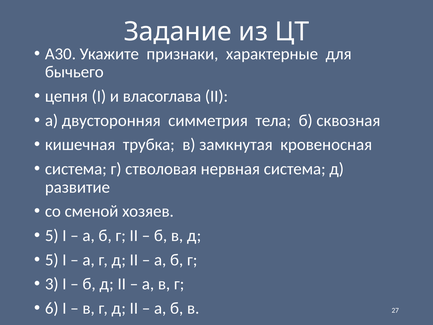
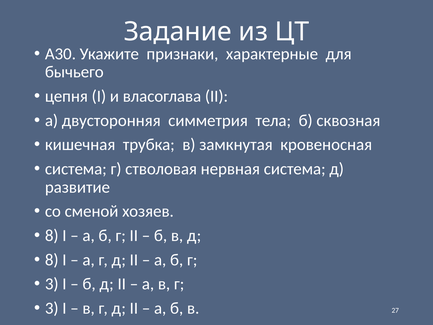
5 at (52, 235): 5 -> 8
5 at (52, 260): 5 -> 8
6 at (52, 308): 6 -> 3
